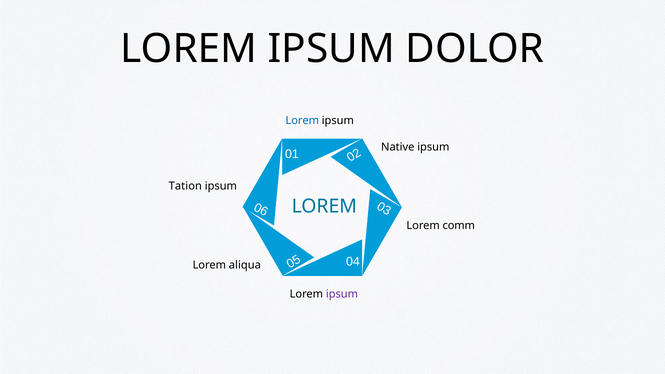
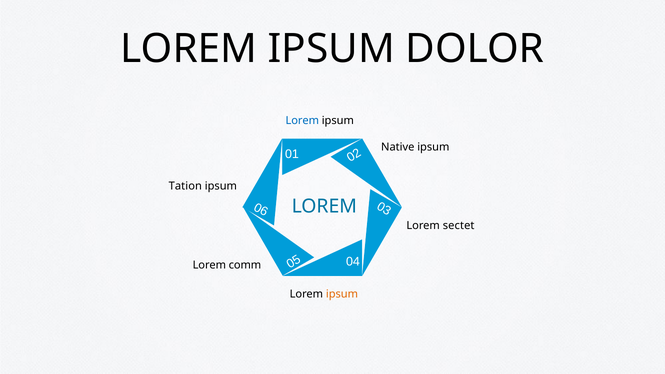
comm: comm -> sectet
aliqua: aliqua -> comm
ipsum at (342, 294) colour: purple -> orange
